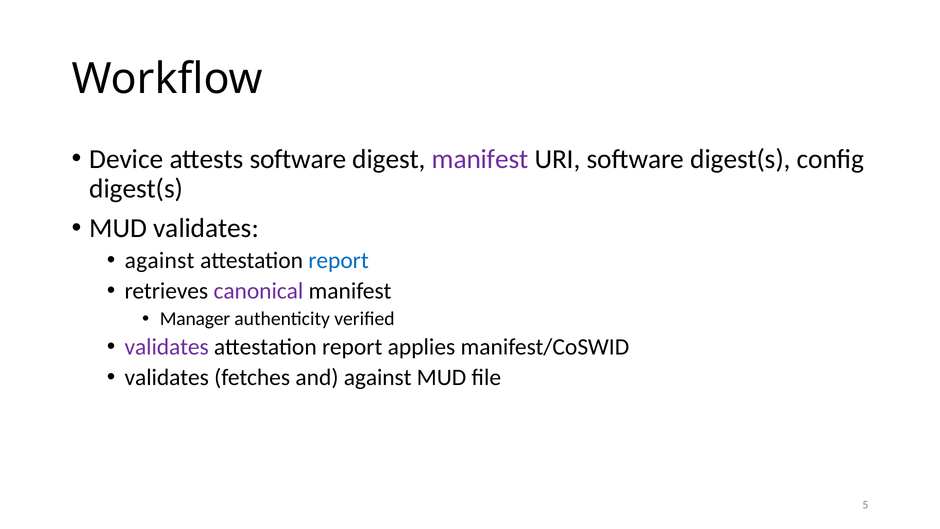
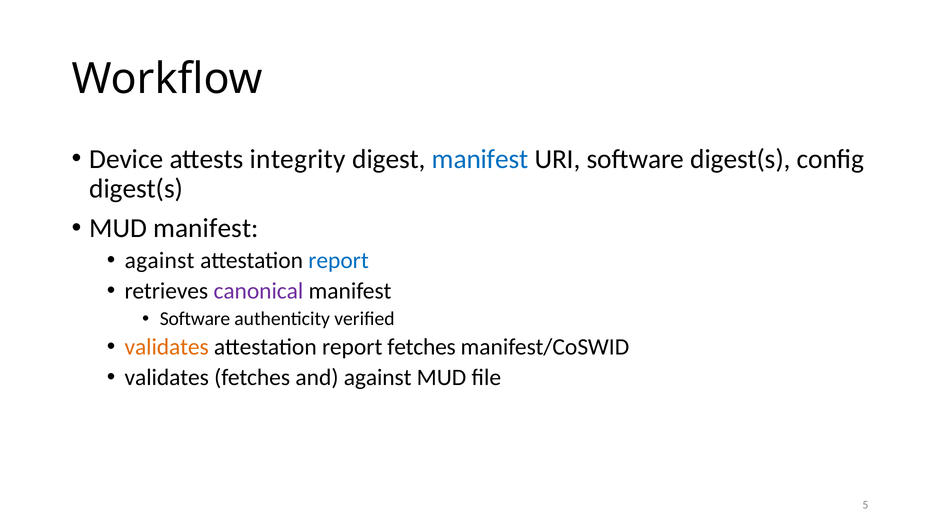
attests software: software -> integrity
manifest at (480, 159) colour: purple -> blue
MUD validates: validates -> manifest
Manager at (195, 319): Manager -> Software
validates at (167, 347) colour: purple -> orange
report applies: applies -> fetches
